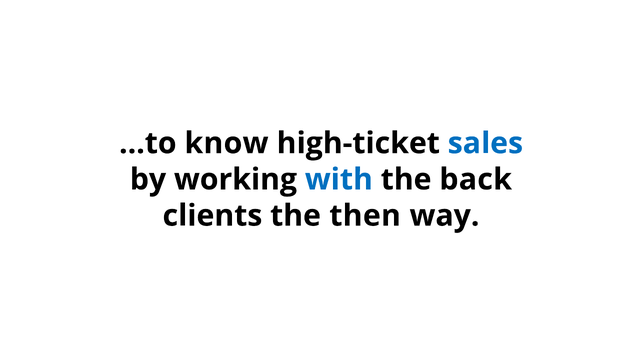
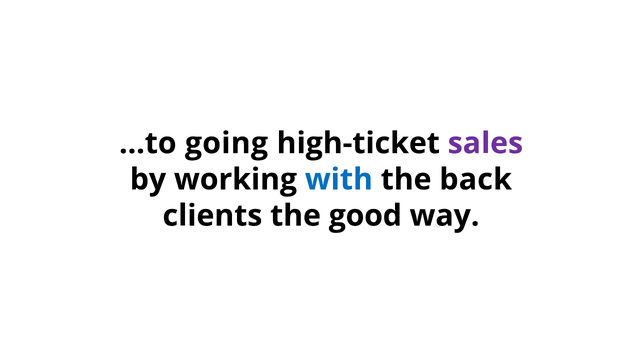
know: know -> going
sales colour: blue -> purple
then: then -> good
